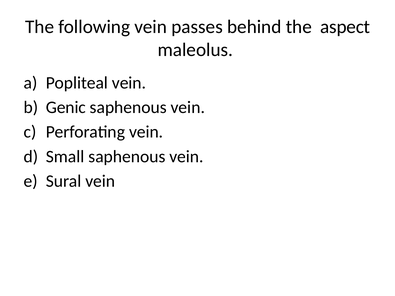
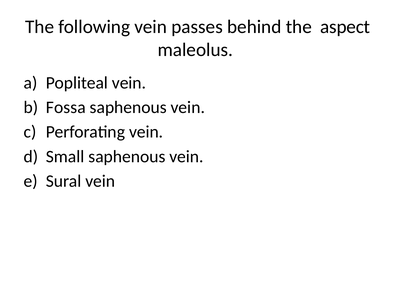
Genic: Genic -> Fossa
